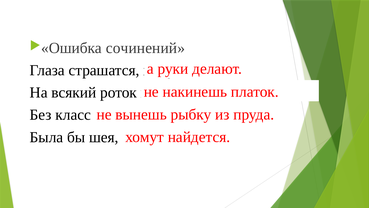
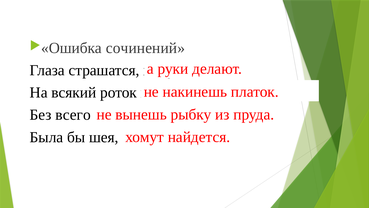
класс: класс -> всего
